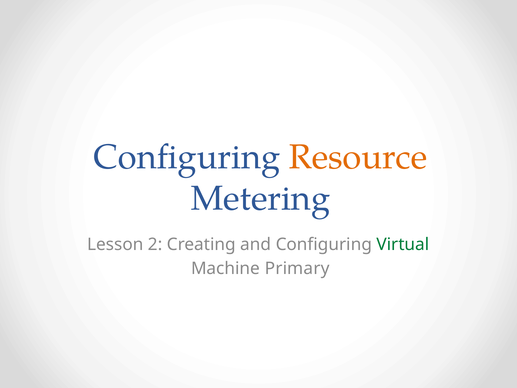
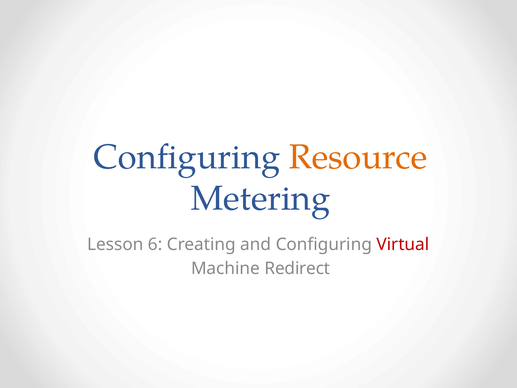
2: 2 -> 6
Virtual colour: green -> red
Primary: Primary -> Redirect
